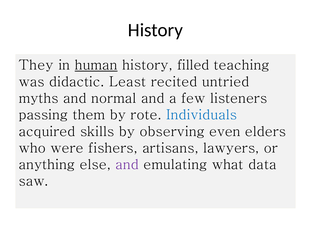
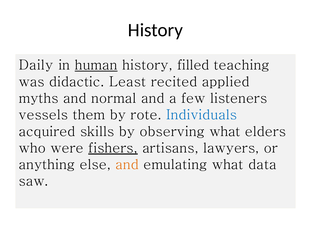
They: They -> Daily
untried: untried -> applied
passing: passing -> vessels
observing even: even -> what
fishers underline: none -> present
and at (127, 165) colour: purple -> orange
